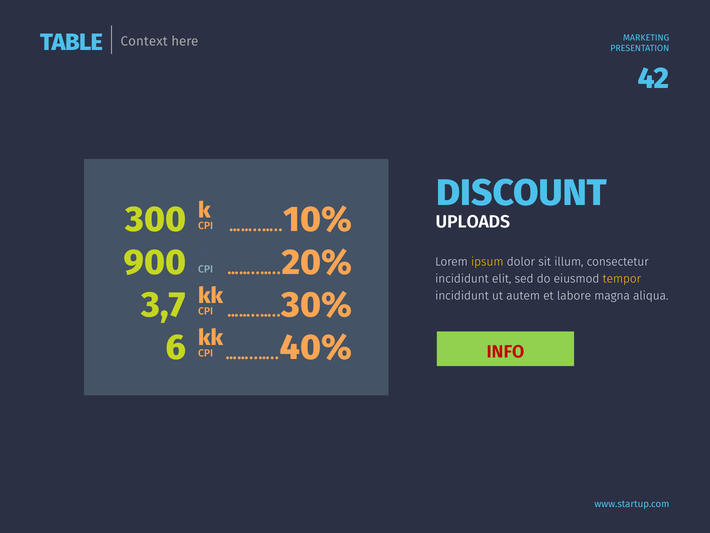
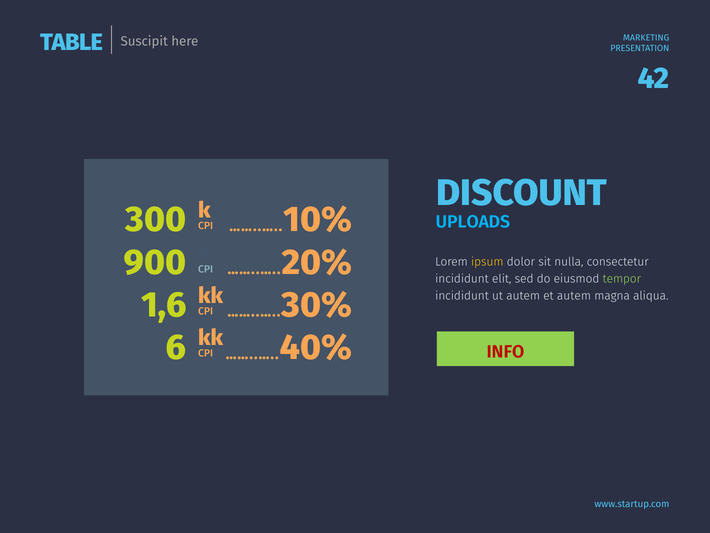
Context: Context -> Suscipit
UPLOADS colour: white -> light blue
illum: illum -> nulla
tempor colour: yellow -> light green
3,7: 3,7 -> 1,6
et labore: labore -> autem
